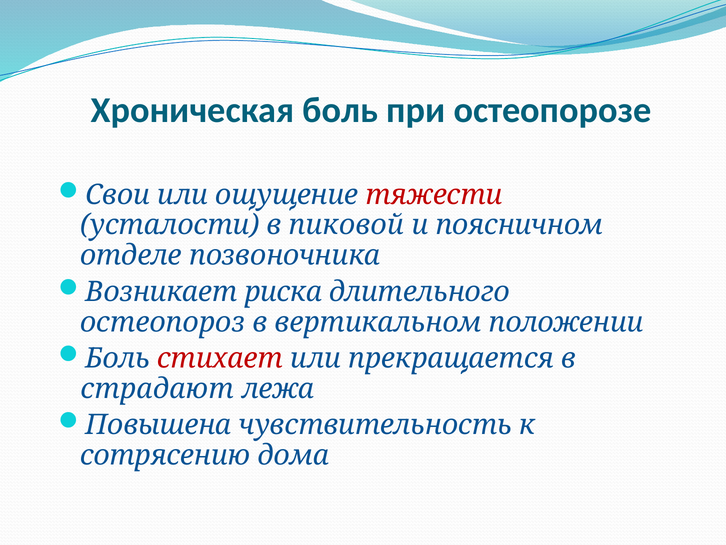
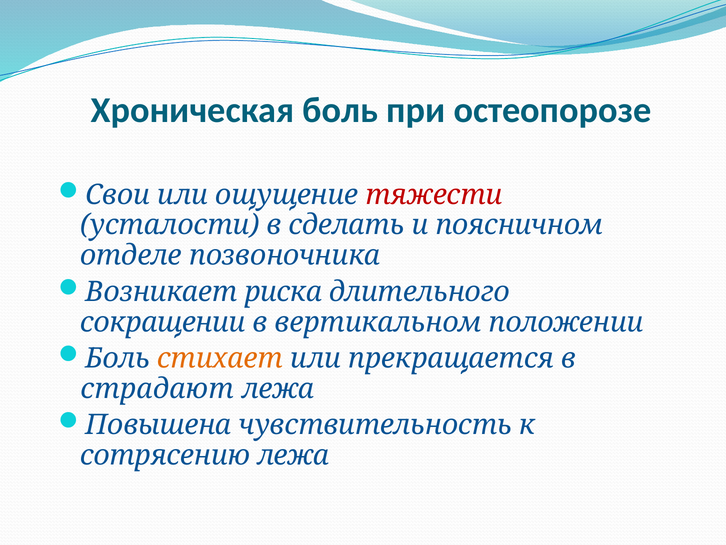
пиковой: пиковой -> сделать
остеопороз: остеопороз -> сокращении
стихает colour: red -> orange
сотрясению дома: дома -> лежа
